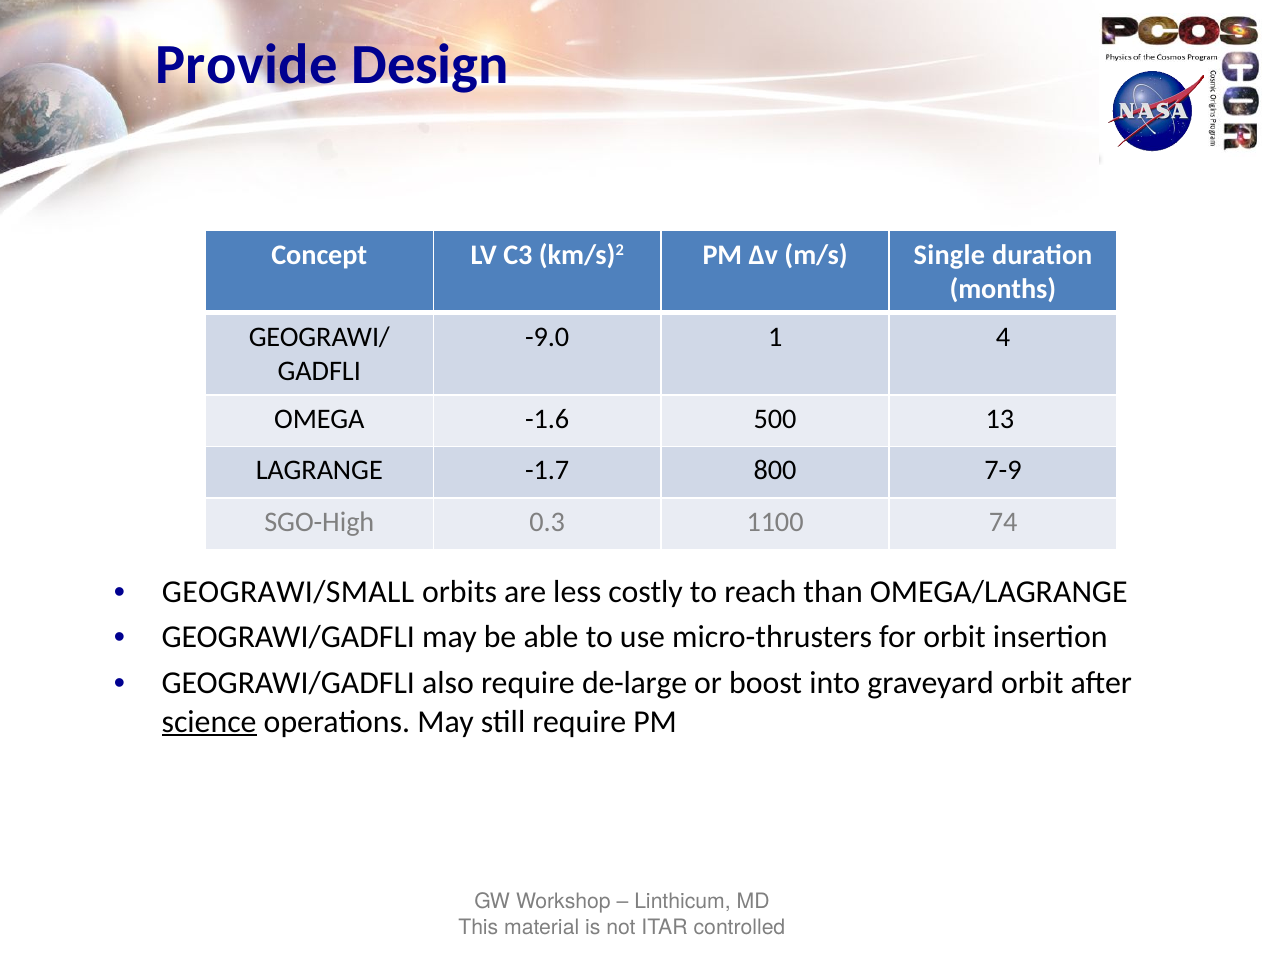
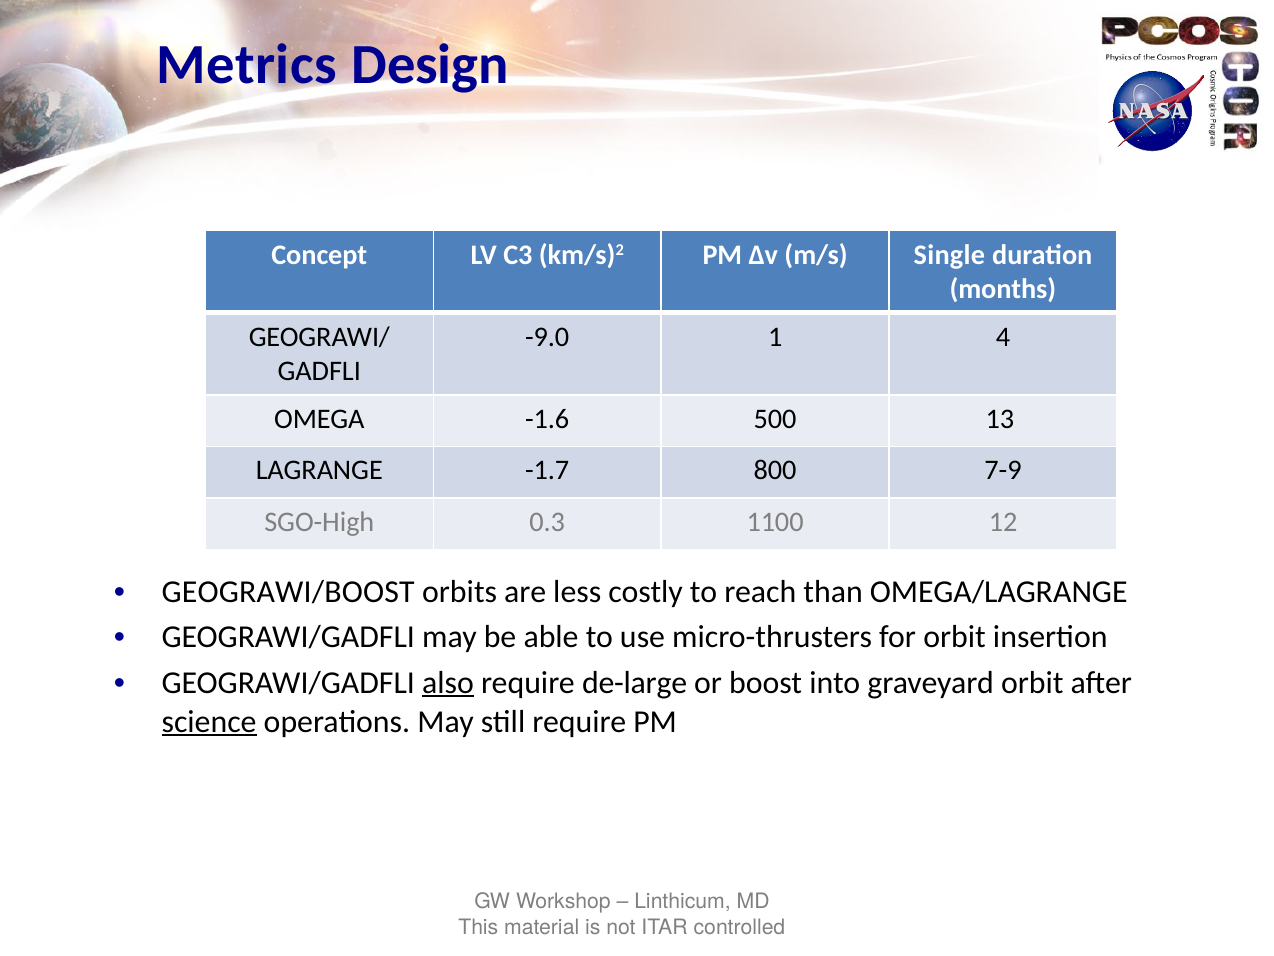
Provide: Provide -> Metrics
74: 74 -> 12
GEOGRAWI/SMALL: GEOGRAWI/SMALL -> GEOGRAWI/BOOST
also underline: none -> present
